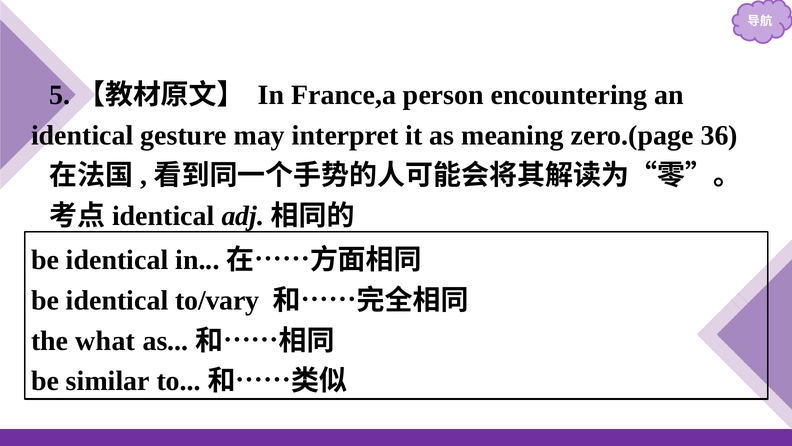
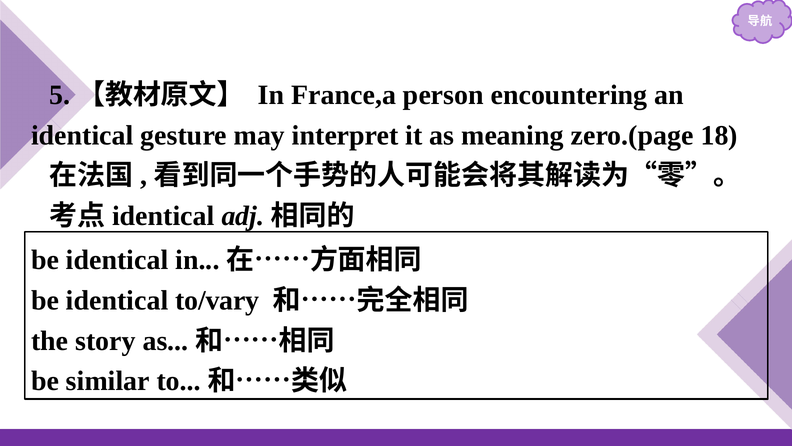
36: 36 -> 18
what: what -> story
